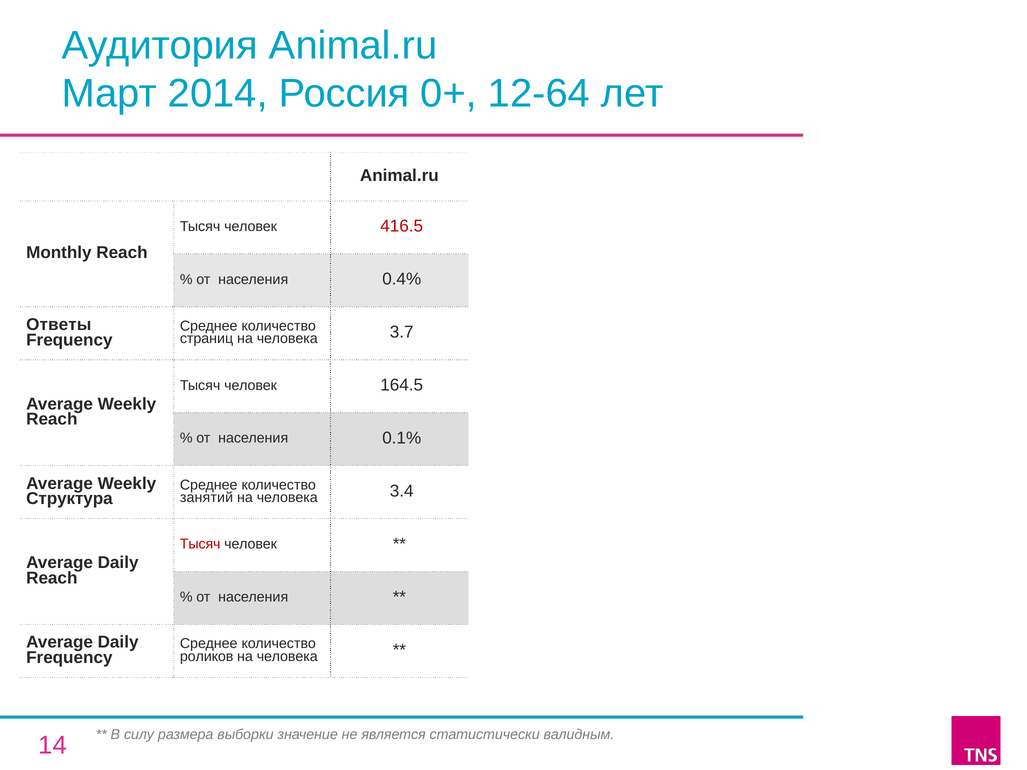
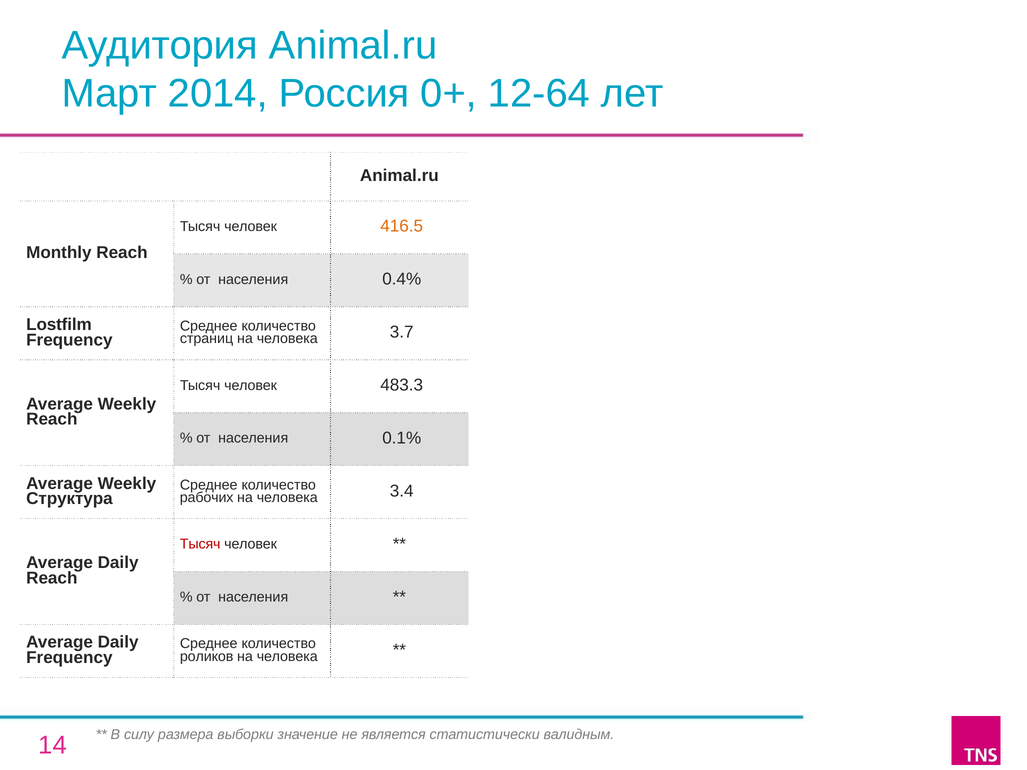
416.5 colour: red -> orange
Ответы: Ответы -> Lostfilm
164.5: 164.5 -> 483.3
занятий: занятий -> рабочих
